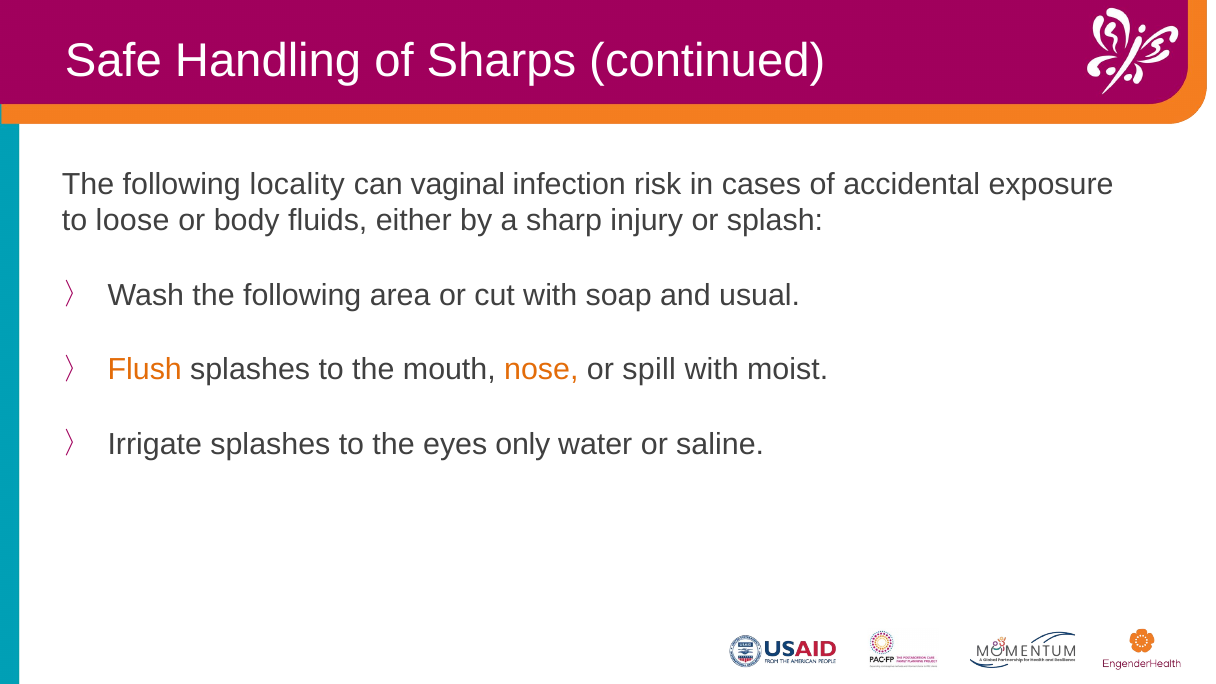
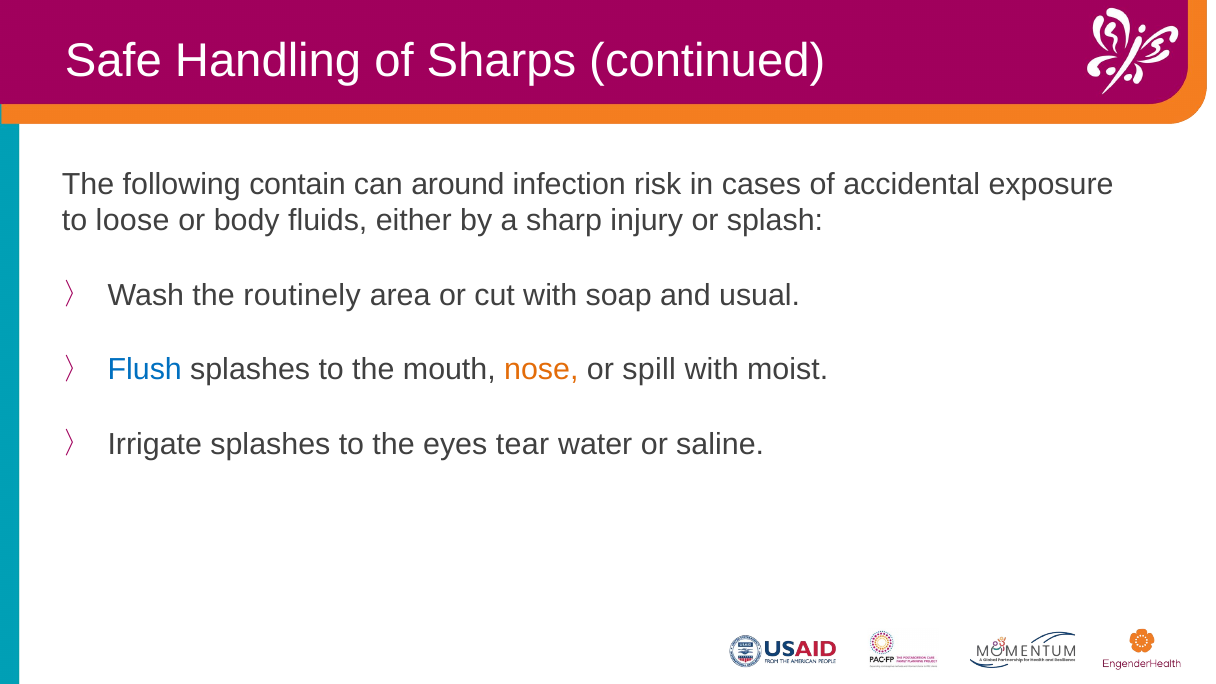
locality: locality -> contain
vaginal: vaginal -> around
Wash the following: following -> routinely
Flush colour: orange -> blue
only: only -> tear
